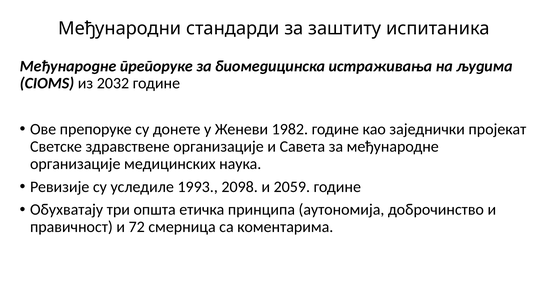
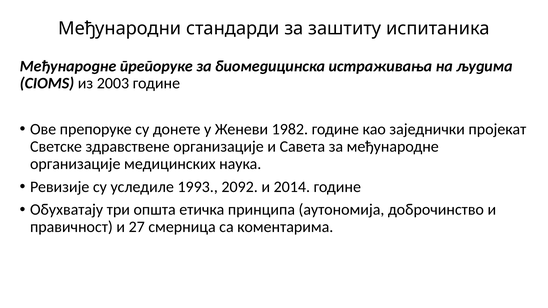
2032: 2032 -> 2003
2098: 2098 -> 2092
2059: 2059 -> 2014
72: 72 -> 27
